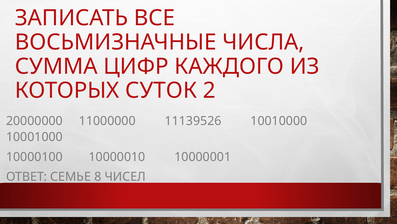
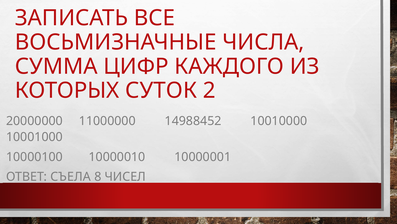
11139526: 11139526 -> 14988452
СЕМЬЕ: СЕМЬЕ -> СЪЕЛА
